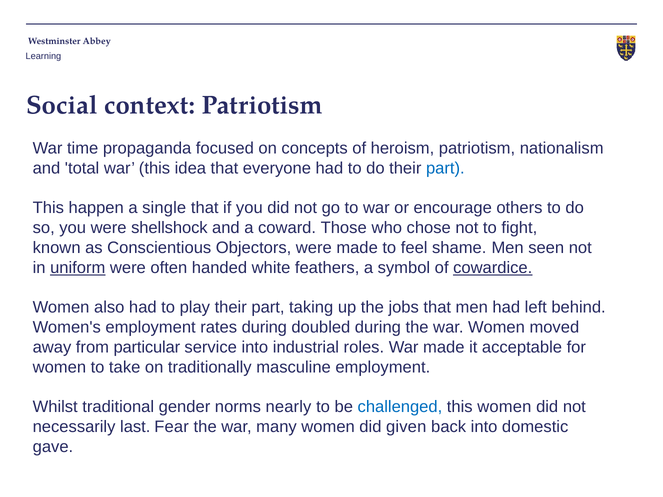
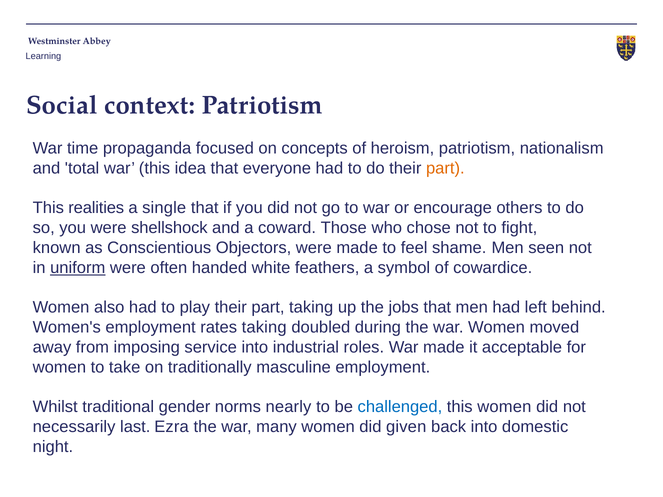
part at (445, 168) colour: blue -> orange
happen: happen -> realities
cowardice underline: present -> none
rates during: during -> taking
particular: particular -> imposing
Fear: Fear -> Ezra
gave: gave -> night
